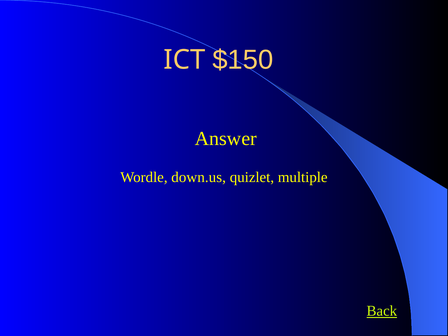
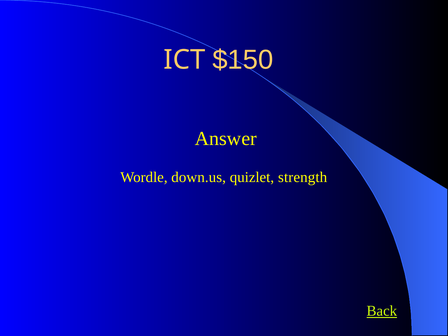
multiple: multiple -> strength
